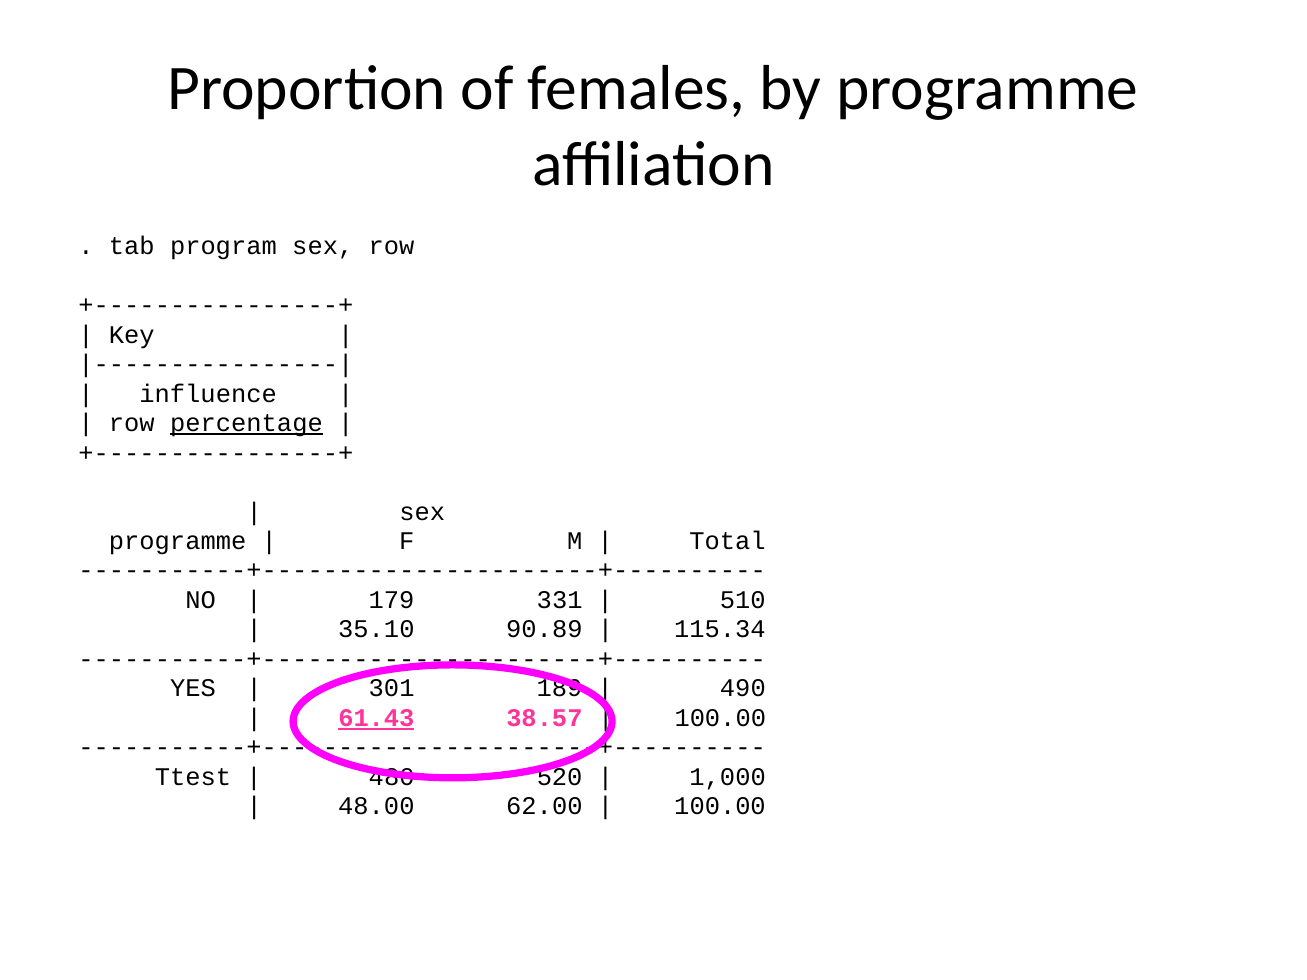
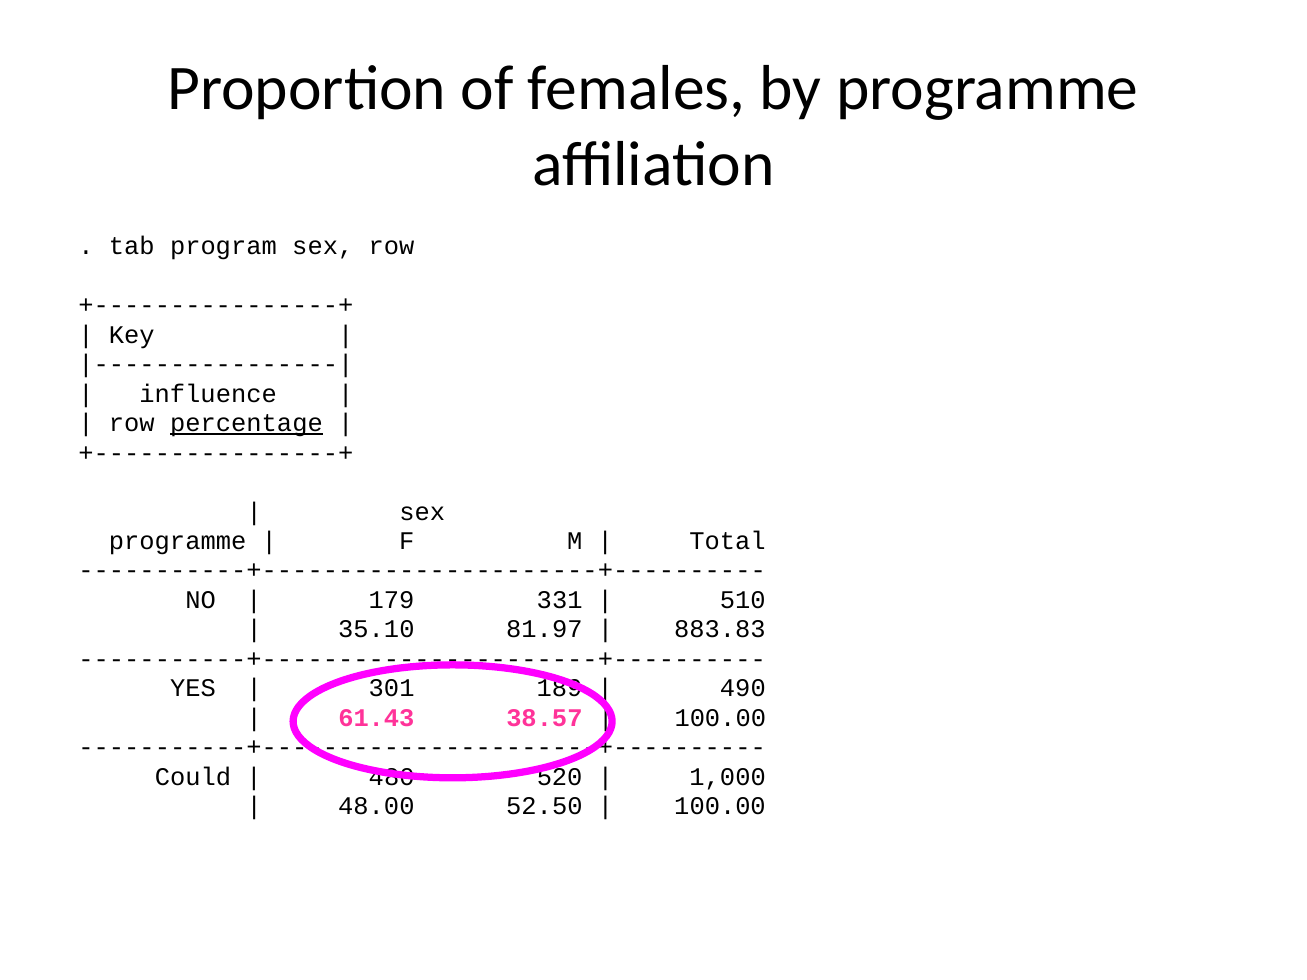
90.89: 90.89 -> 81.97
115.34: 115.34 -> 883.83
61.43 underline: present -> none
Ttest: Ttest -> Could
62.00: 62.00 -> 52.50
